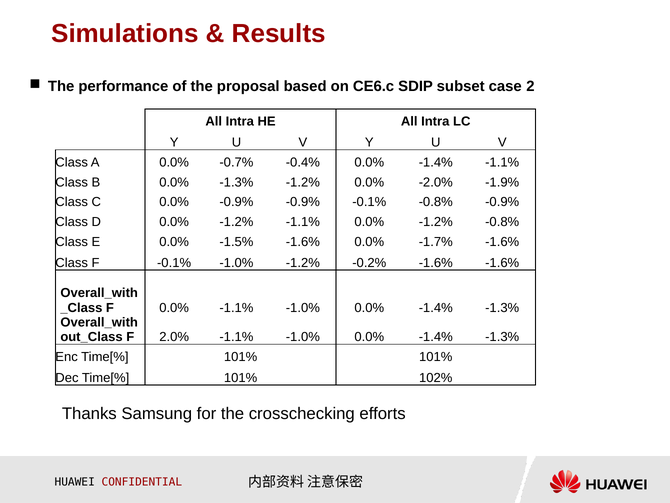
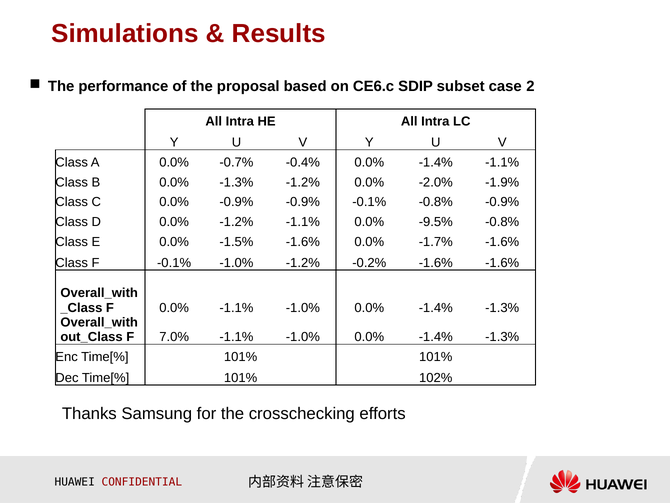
-1.1% 0.0% -1.2%: -1.2% -> -9.5%
2.0%: 2.0% -> 7.0%
